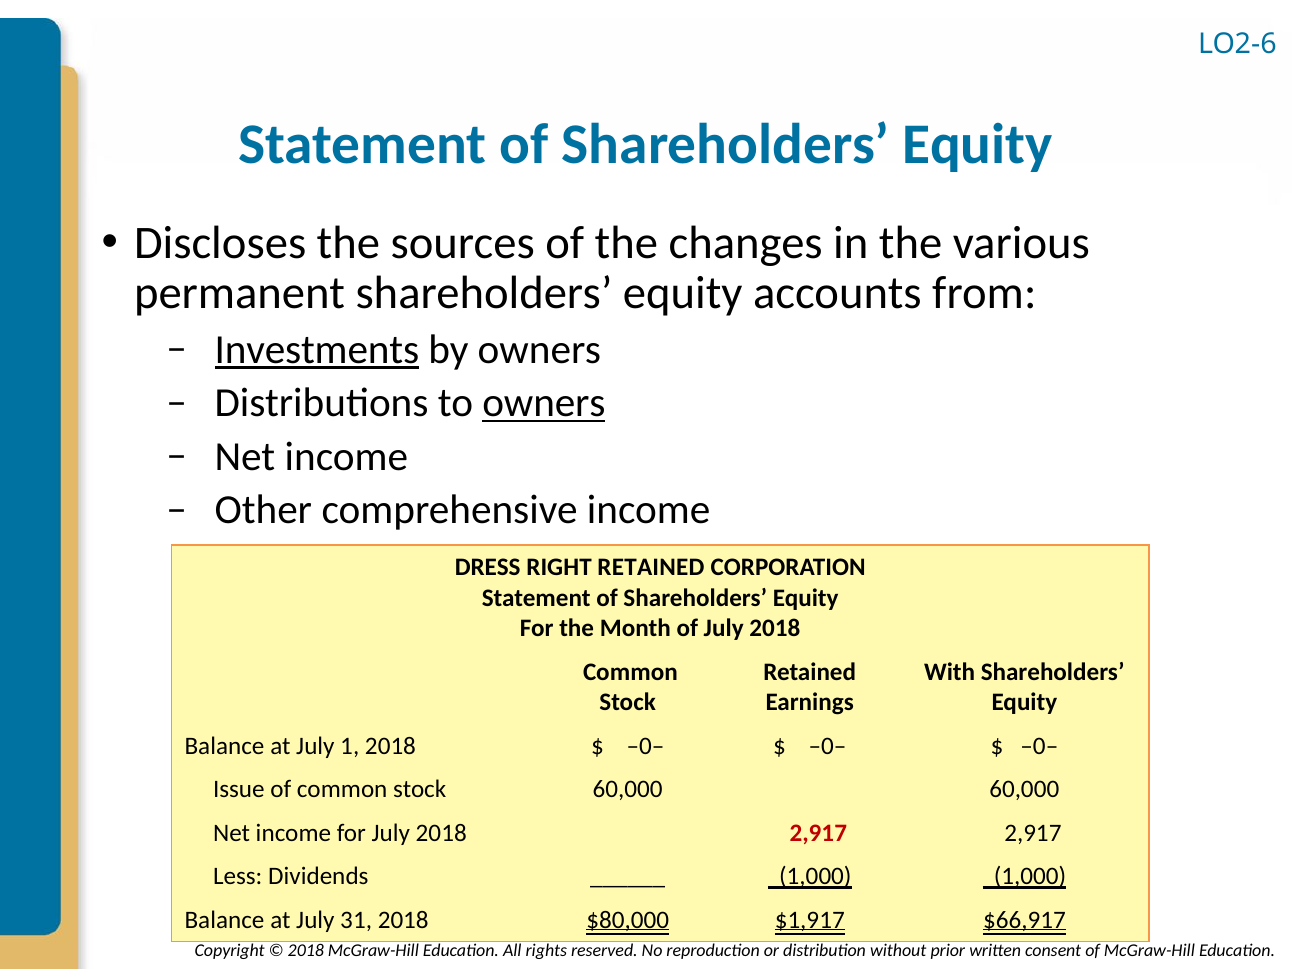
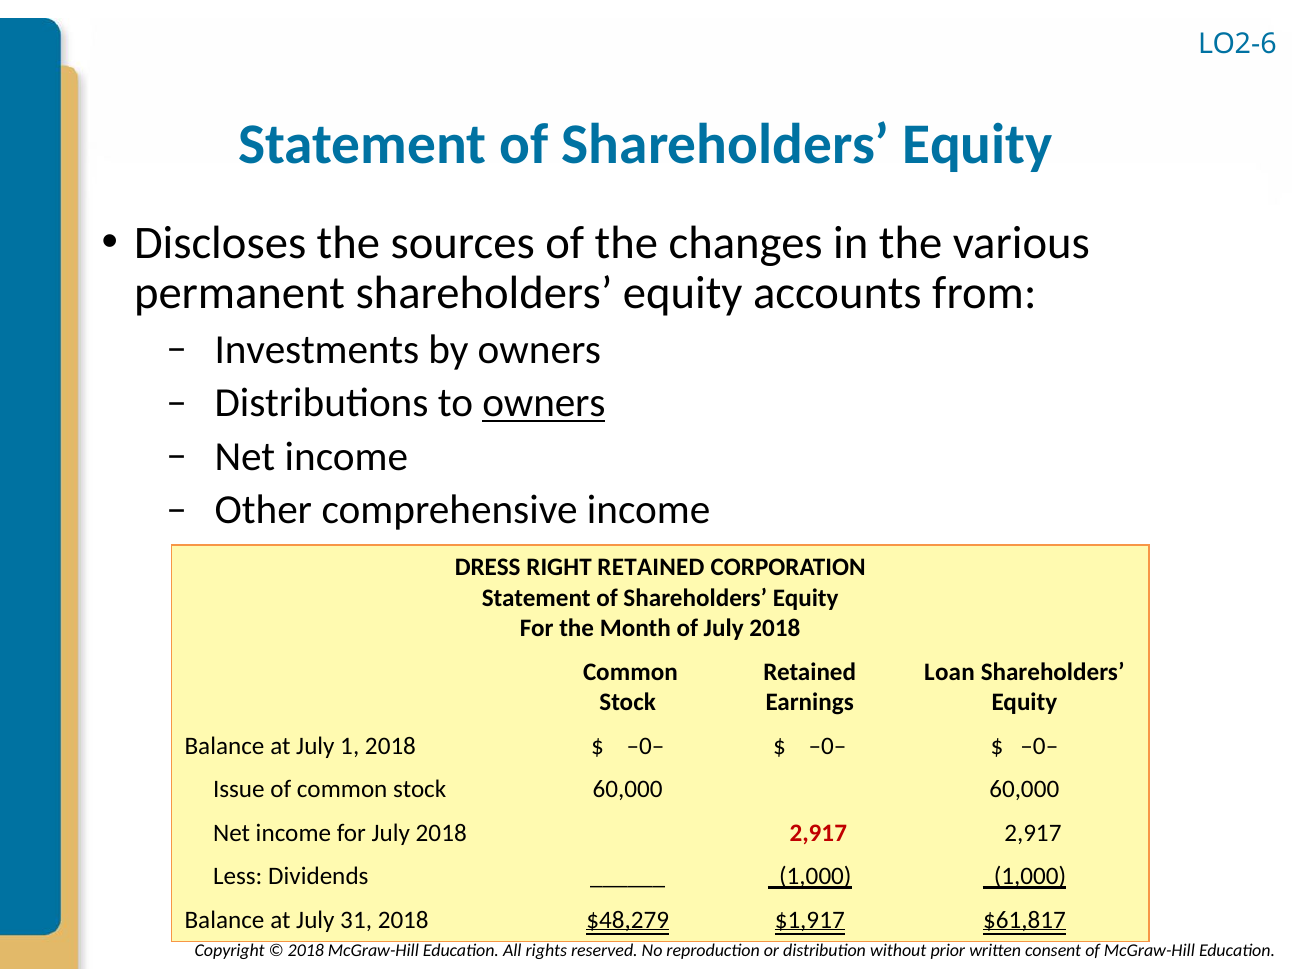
Investments underline: present -> none
With: With -> Loan
$80,000: $80,000 -> $48,279
$66,917: $66,917 -> $61,817
